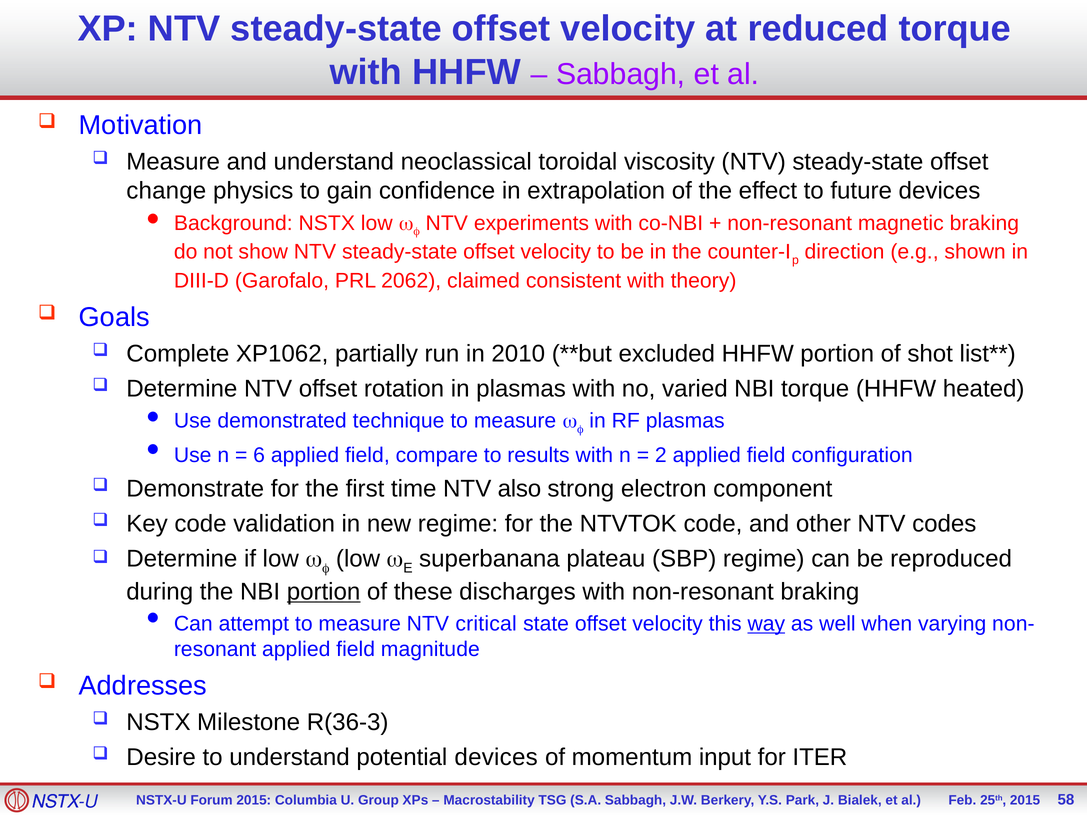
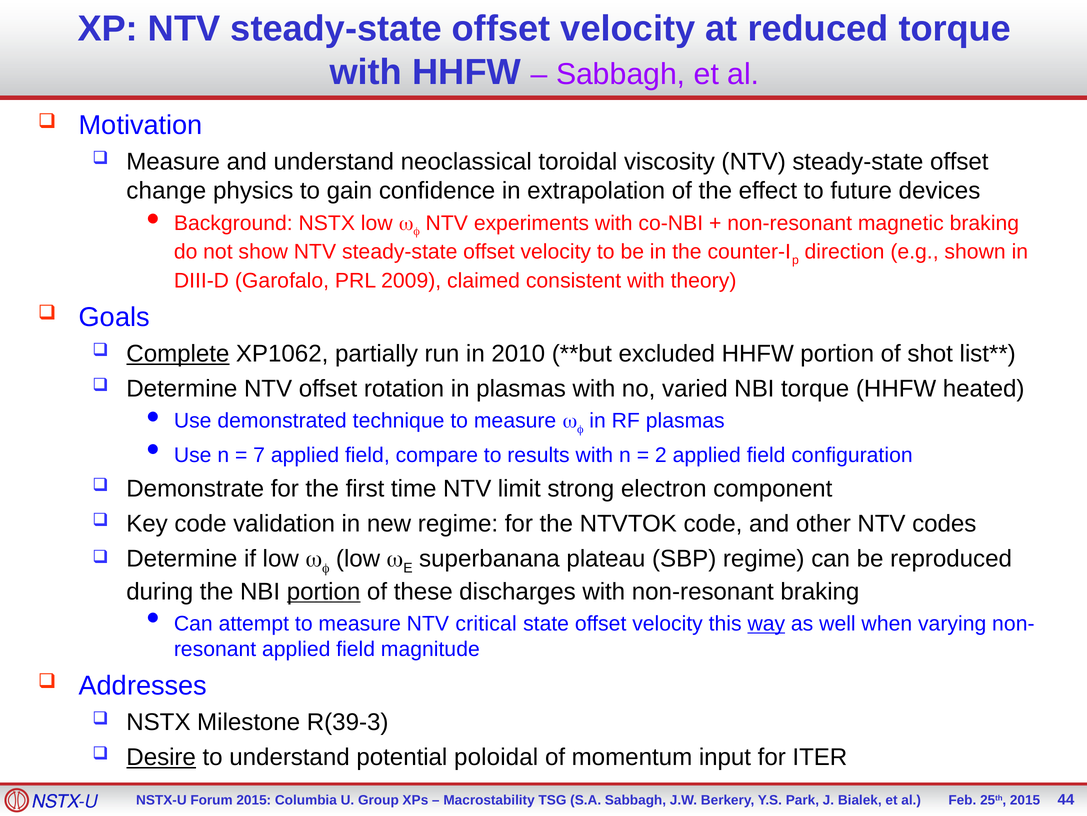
2062: 2062 -> 2009
Complete underline: none -> present
6: 6 -> 7
also: also -> limit
R(36-3: R(36-3 -> R(39-3
Desire underline: none -> present
potential devices: devices -> poloidal
58: 58 -> 44
